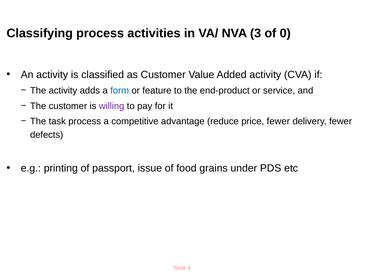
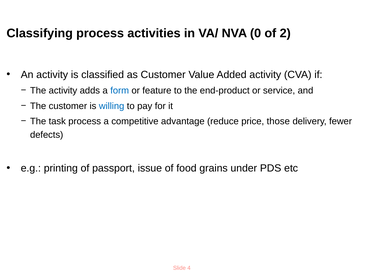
3: 3 -> 0
0: 0 -> 2
willing colour: purple -> blue
price fewer: fewer -> those
